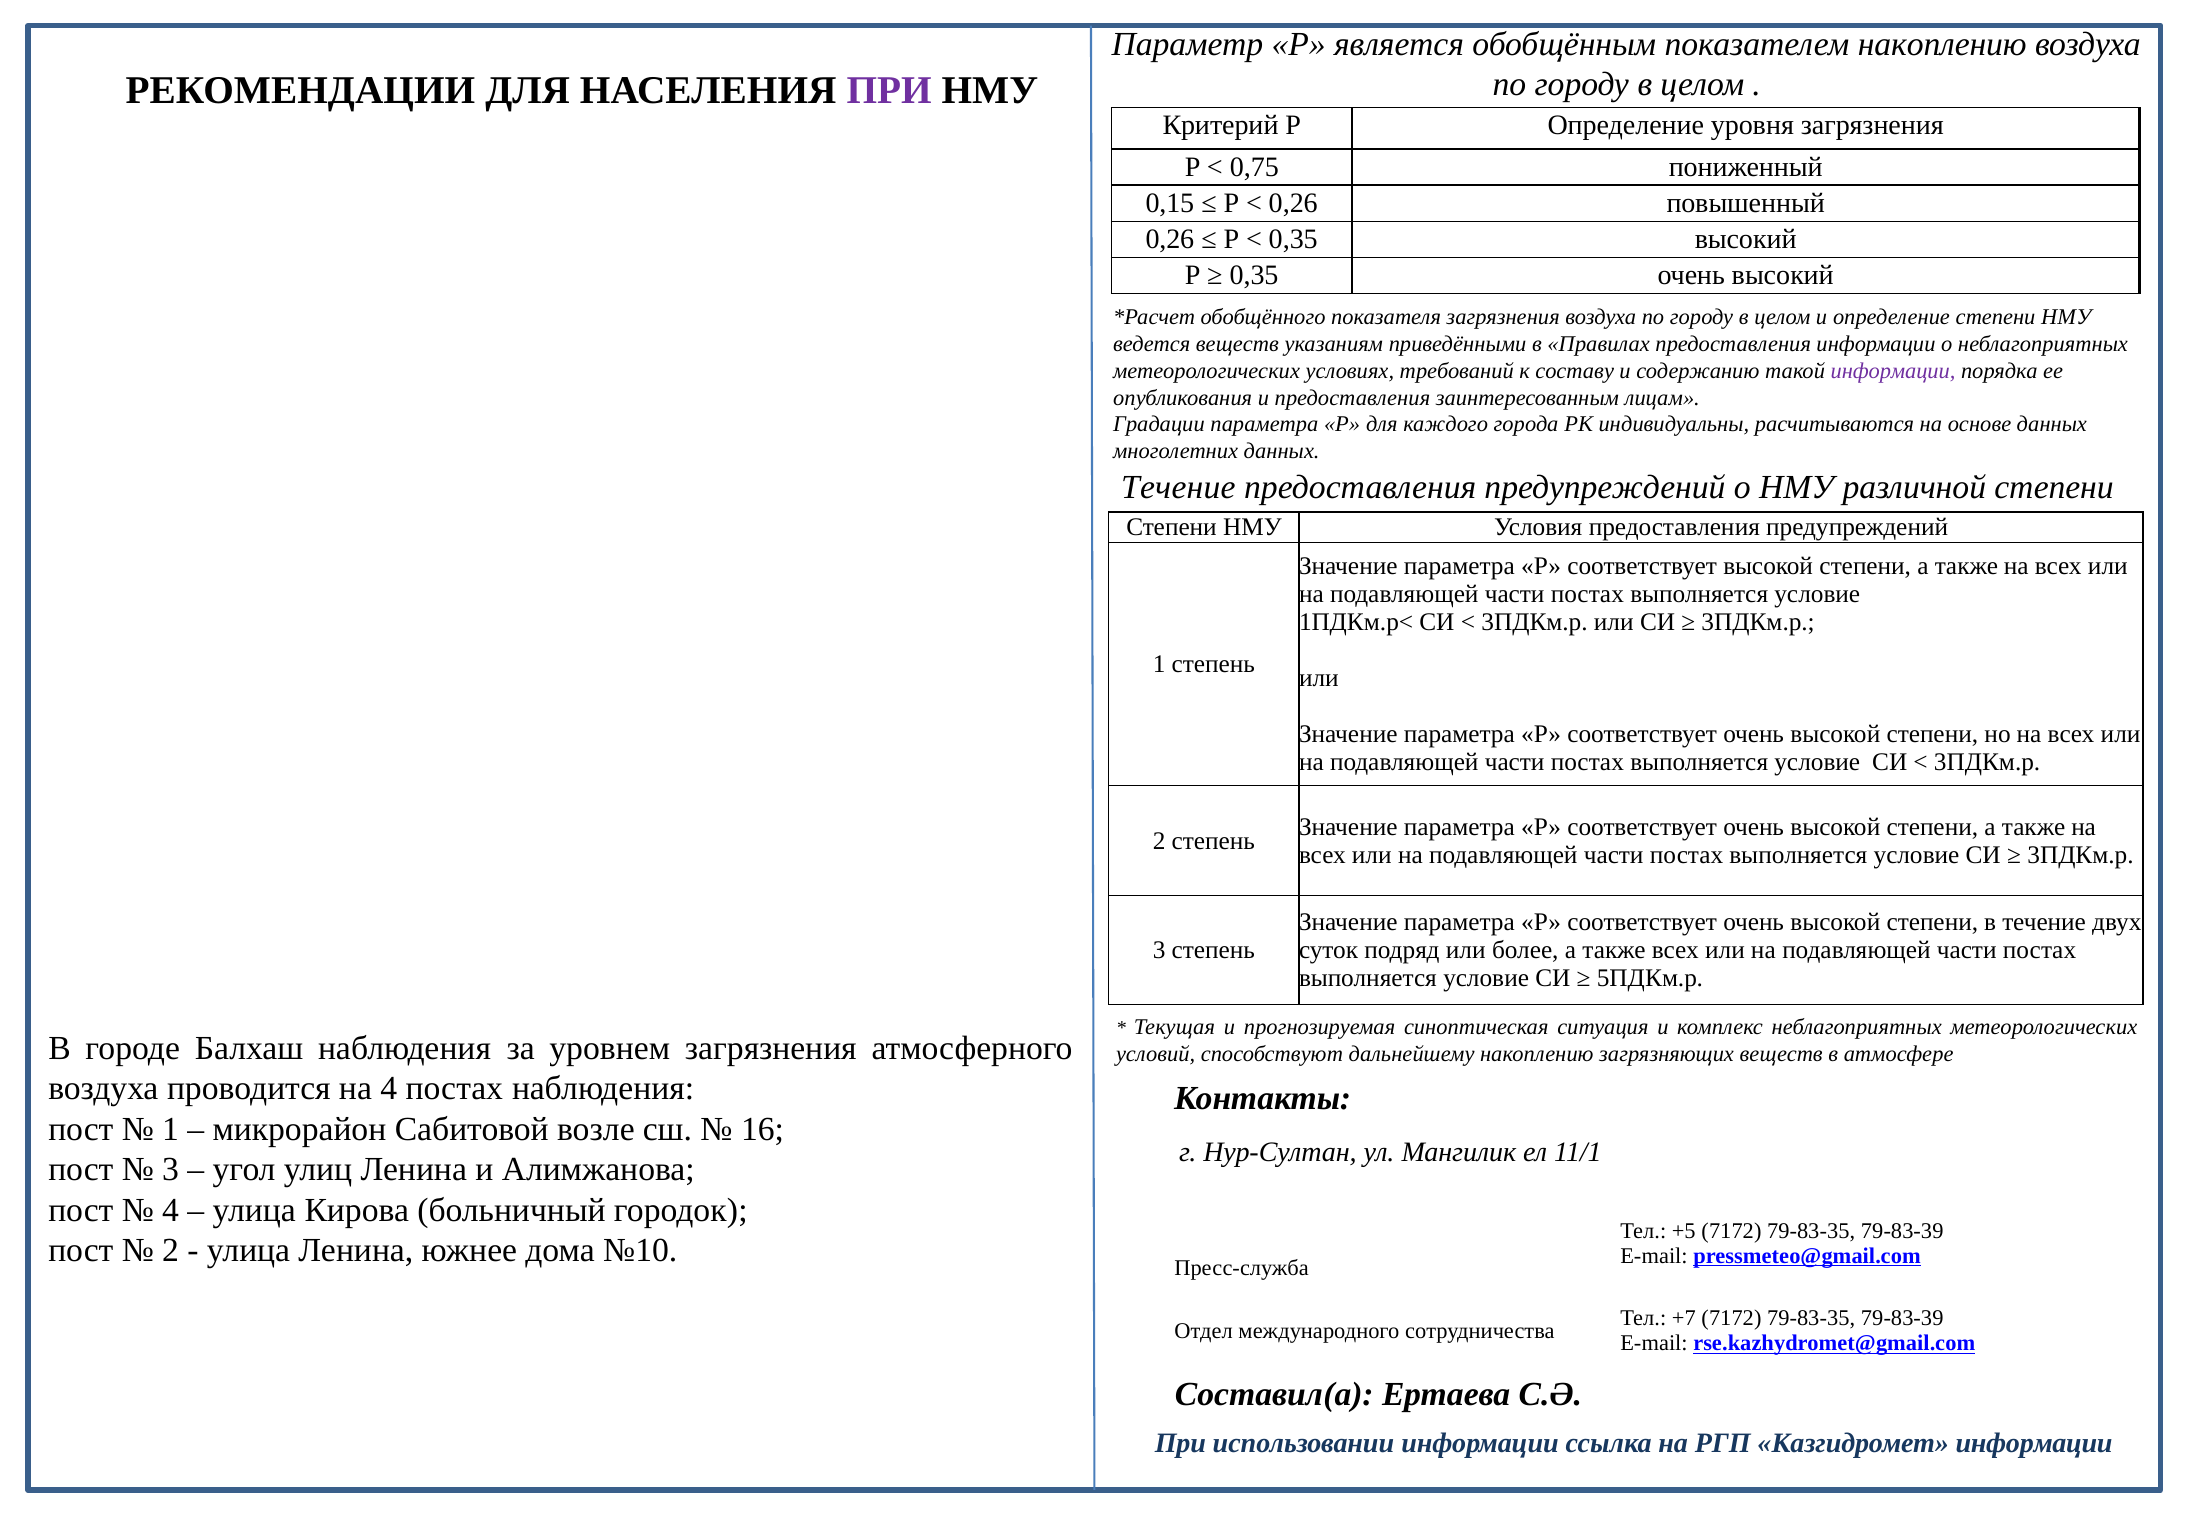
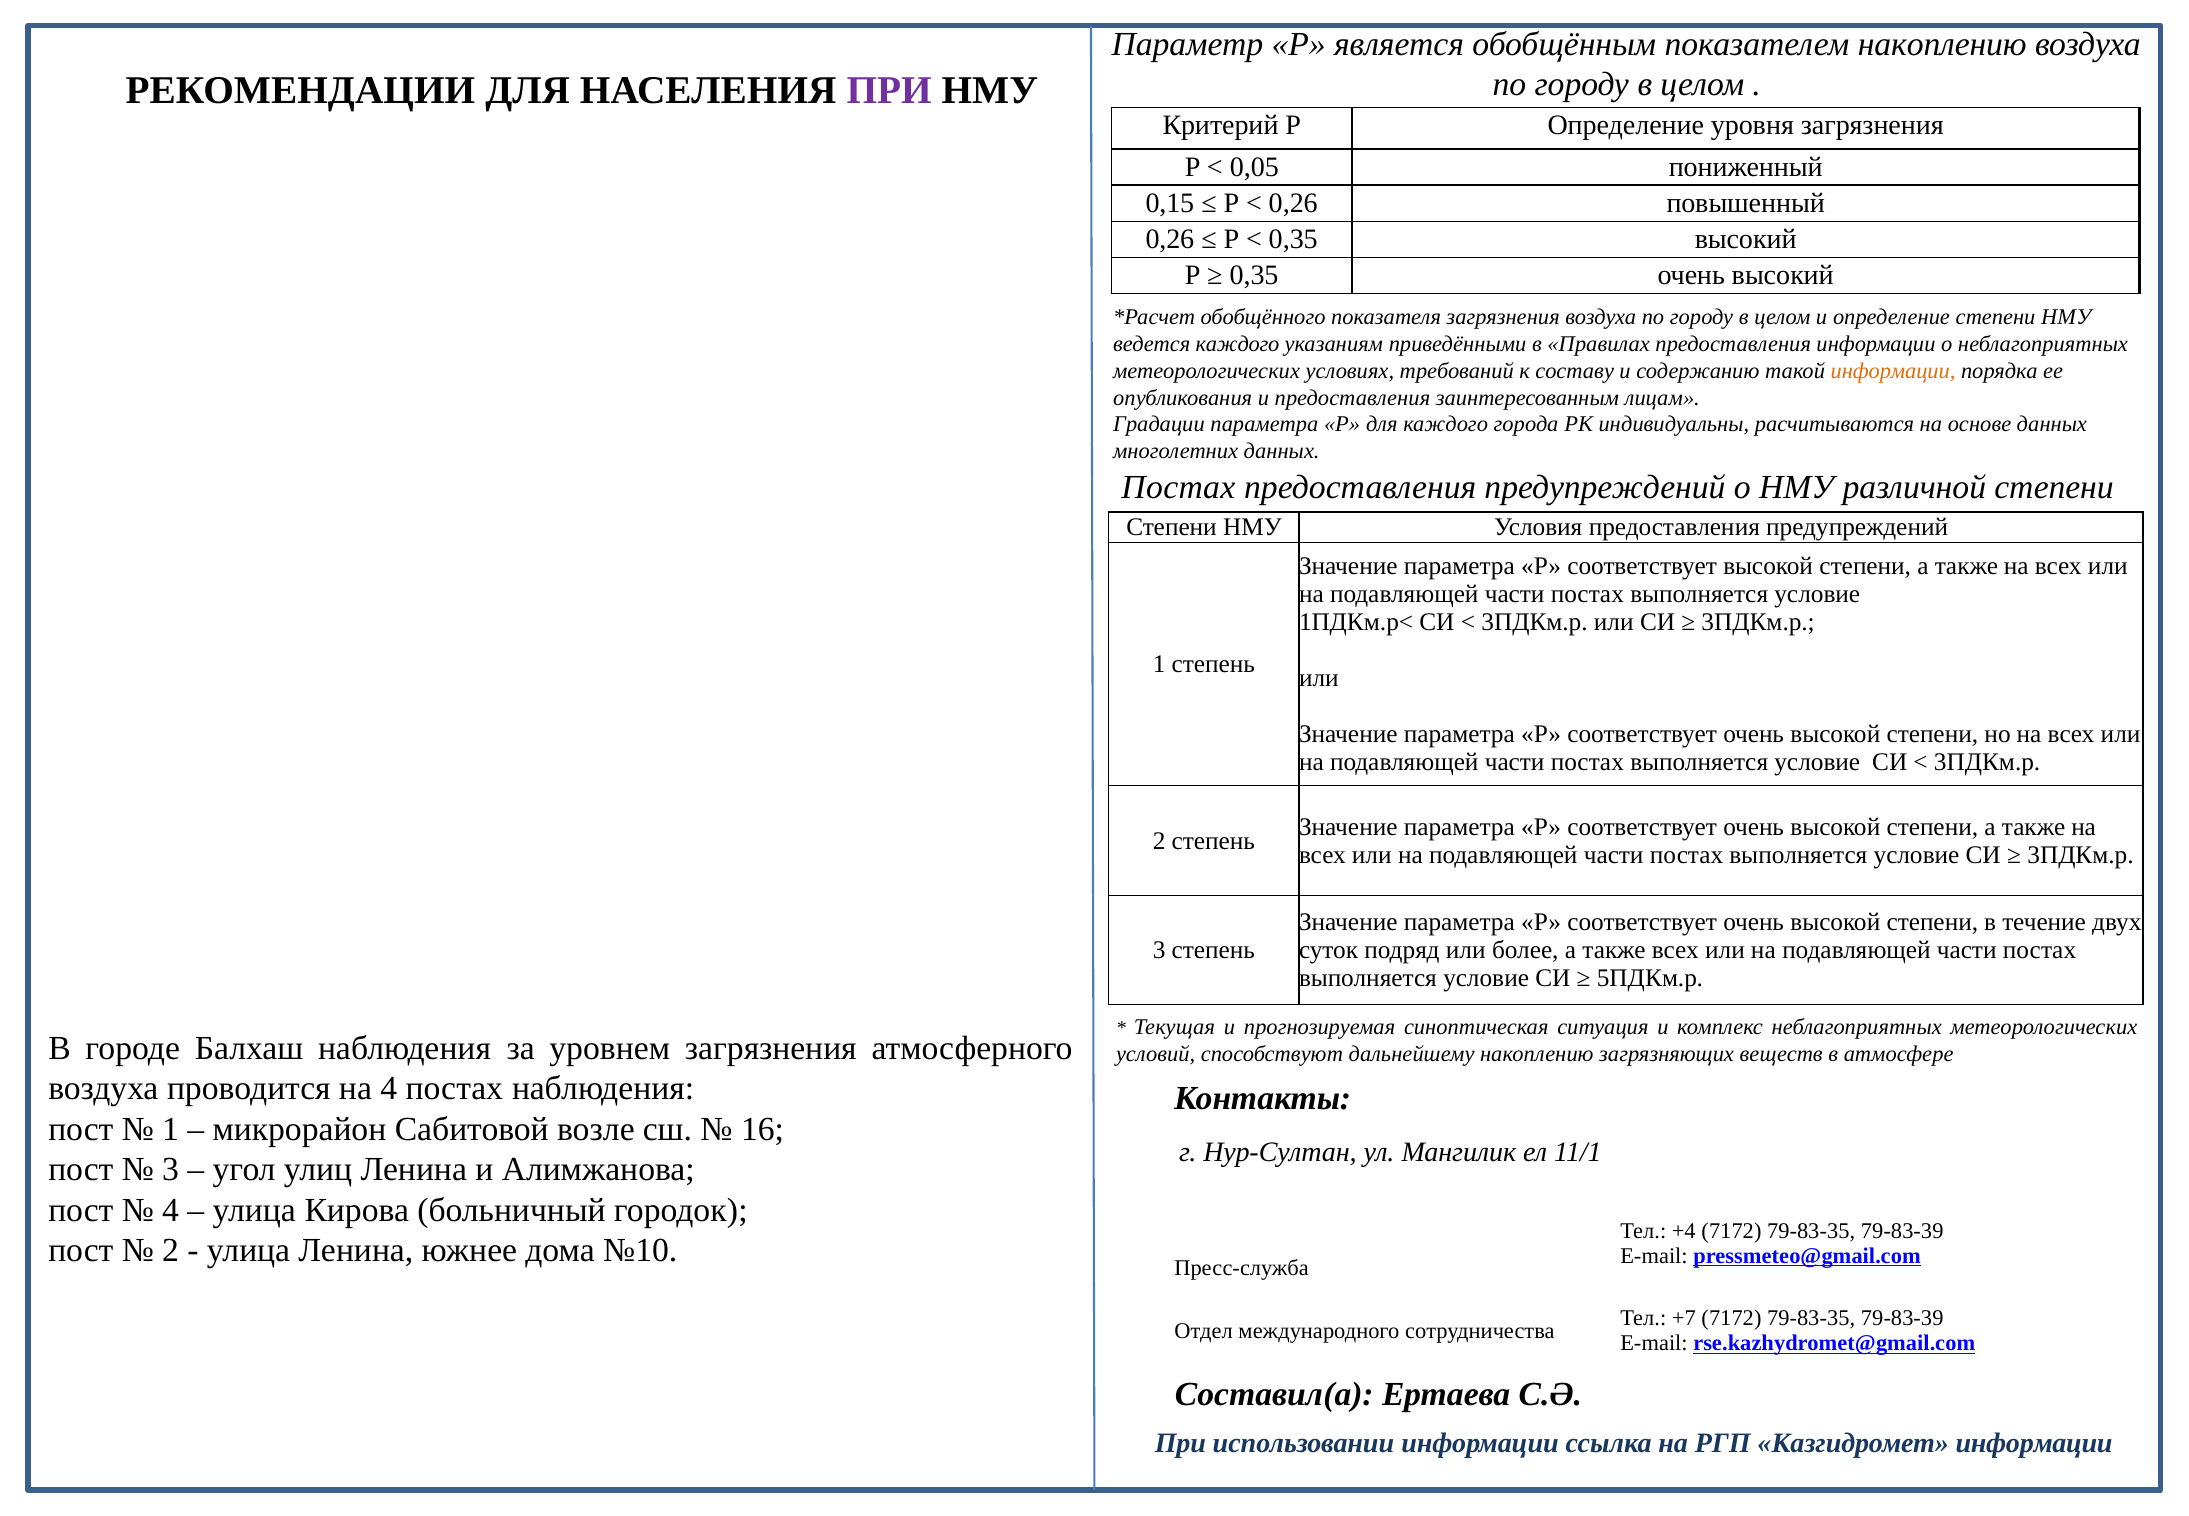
0,75: 0,75 -> 0,05
ведется веществ: веществ -> каждого
информации at (1893, 371) colour: purple -> orange
Течение at (1178, 488): Течение -> Постах
+5: +5 -> +4
